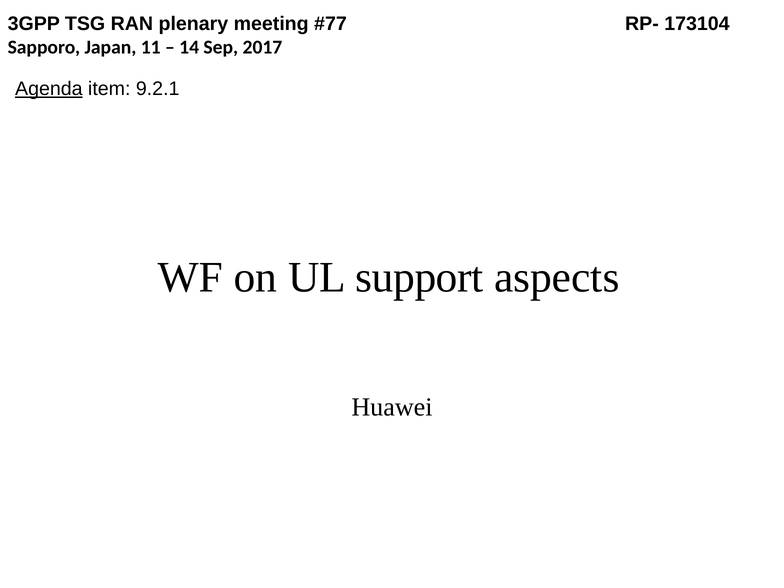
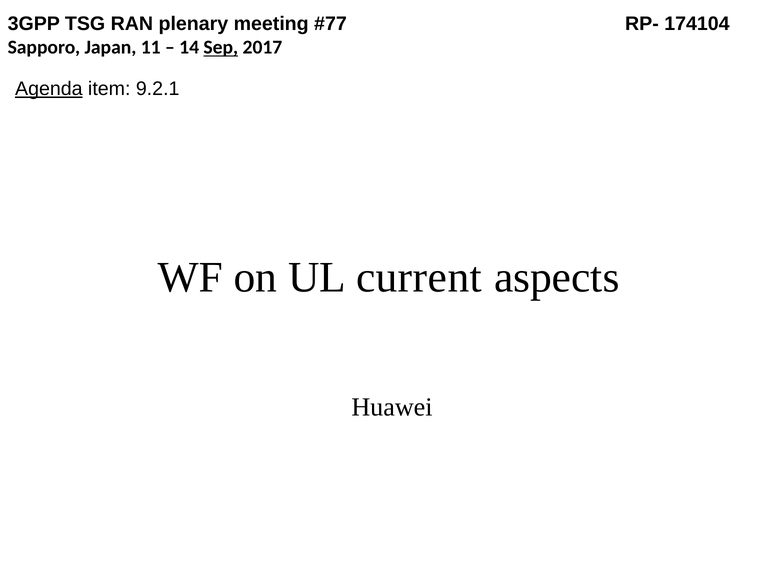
173104: 173104 -> 174104
Sep underline: none -> present
support: support -> current
